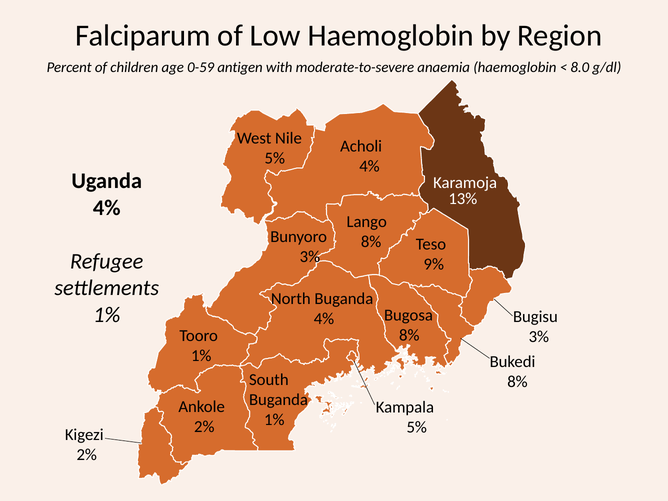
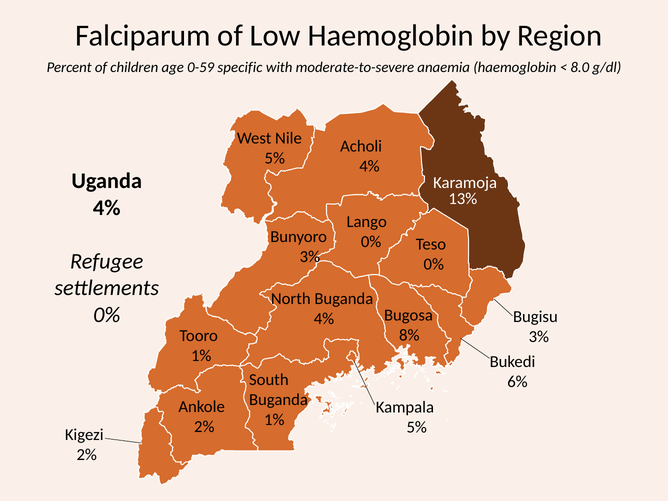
antigen: antigen -> specific
8% at (371, 242): 8% -> 0%
9% at (434, 264): 9% -> 0%
1% at (107, 315): 1% -> 0%
8% at (517, 382): 8% -> 6%
